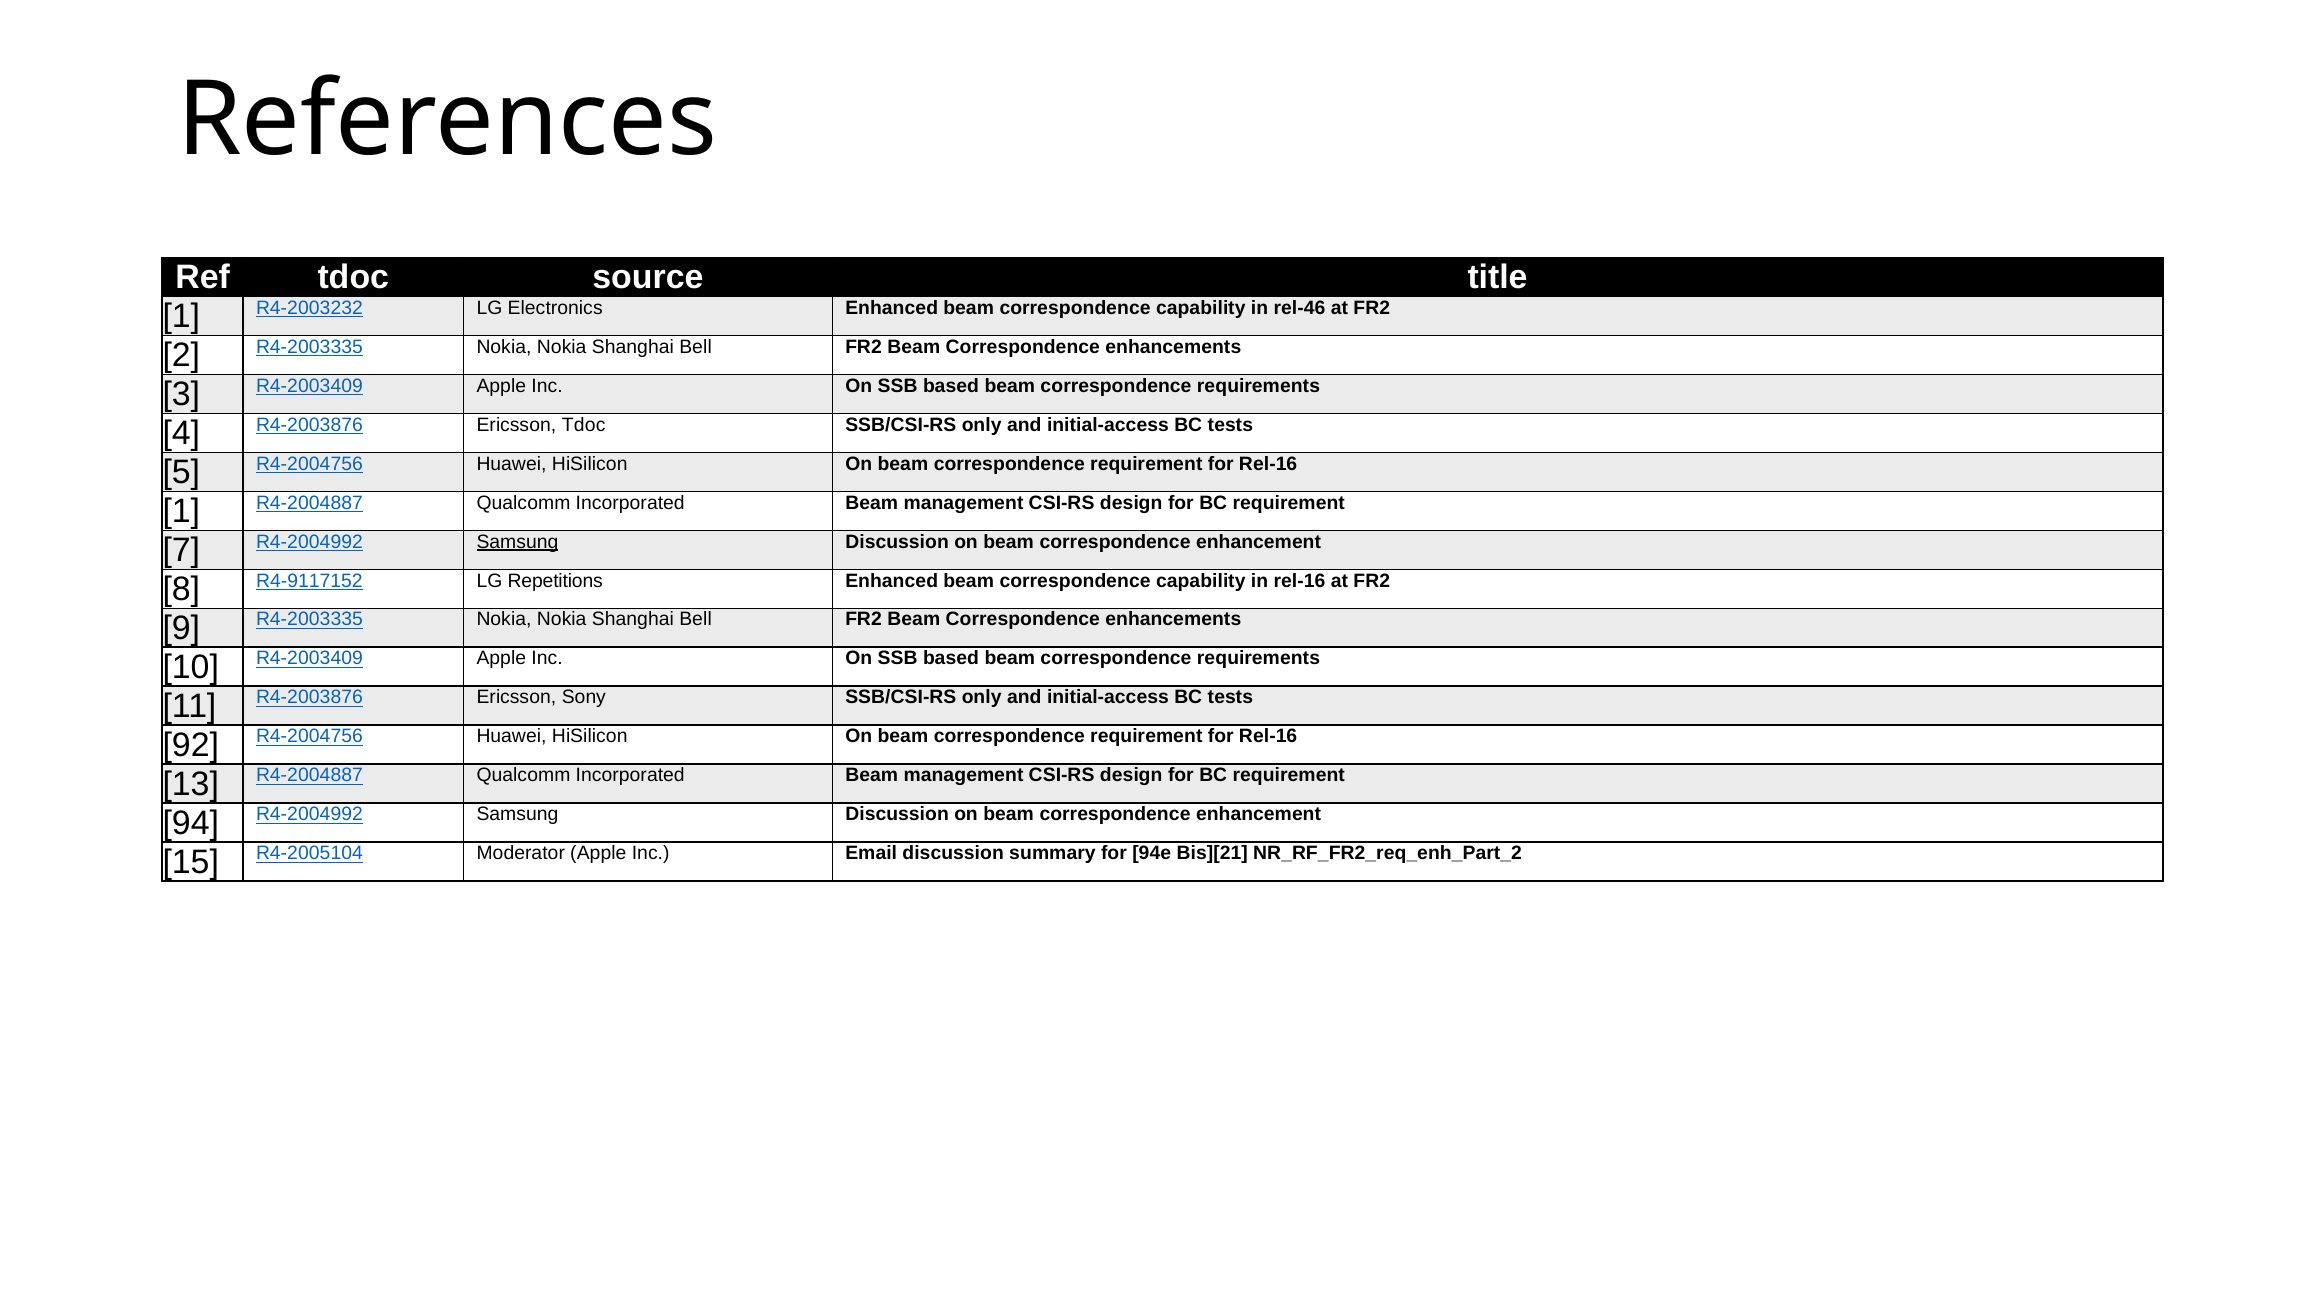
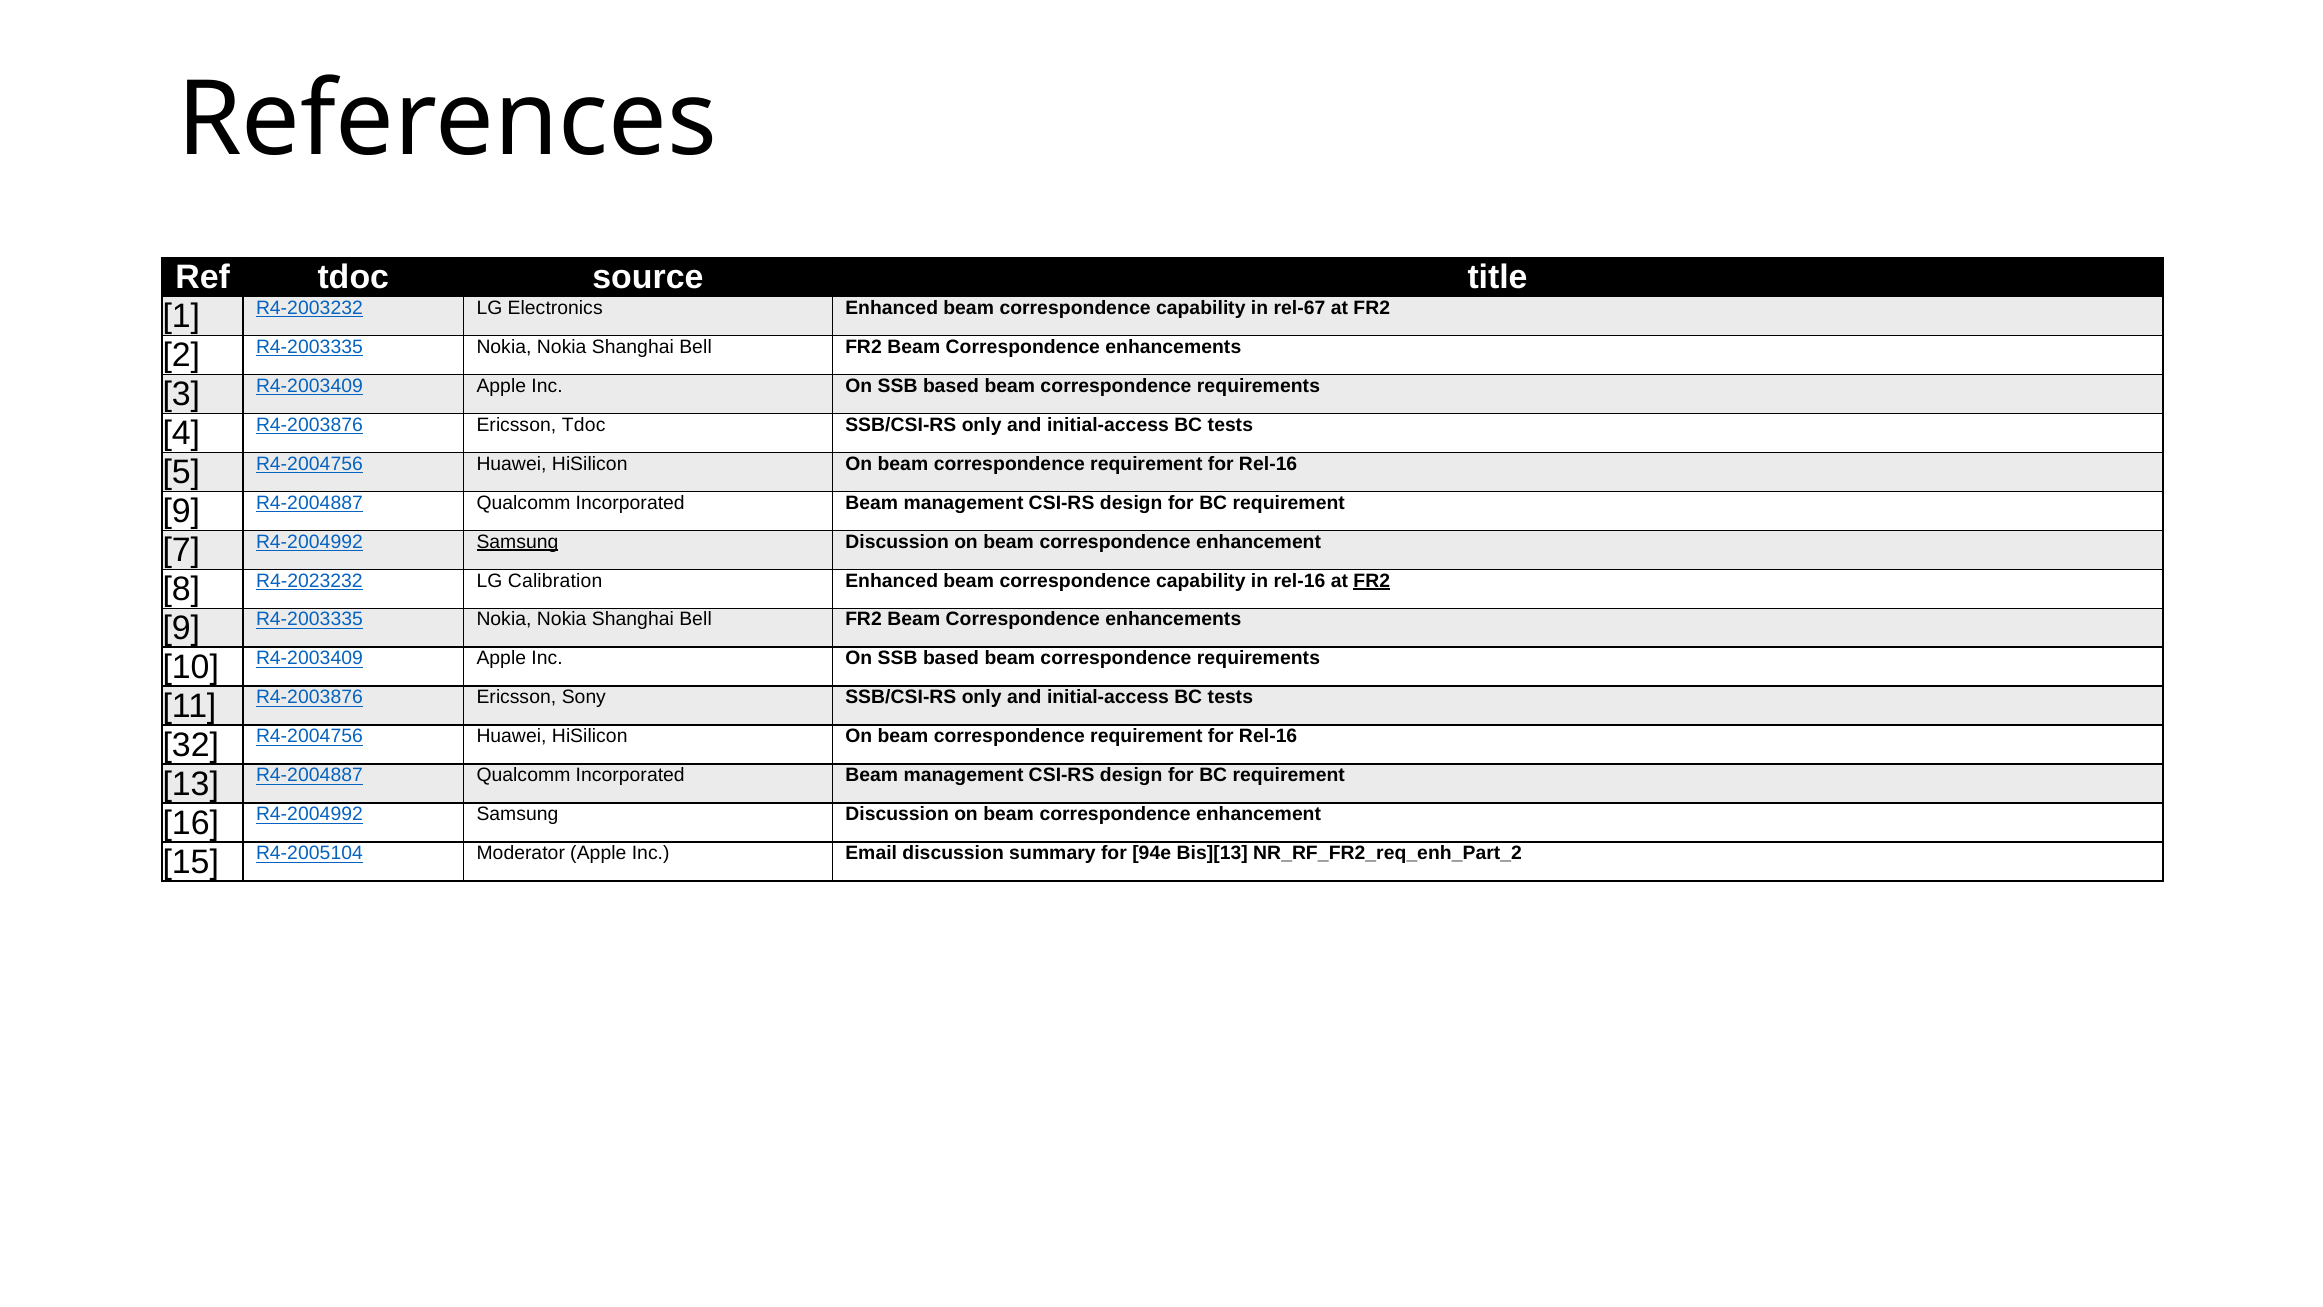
rel-46: rel-46 -> rel-67
1 at (181, 511): 1 -> 9
R4-9117152: R4-9117152 -> R4-2023232
Repetitions: Repetitions -> Calibration
FR2 at (1372, 580) underline: none -> present
92: 92 -> 32
94: 94 -> 16
Bis][21: Bis][21 -> Bis][13
